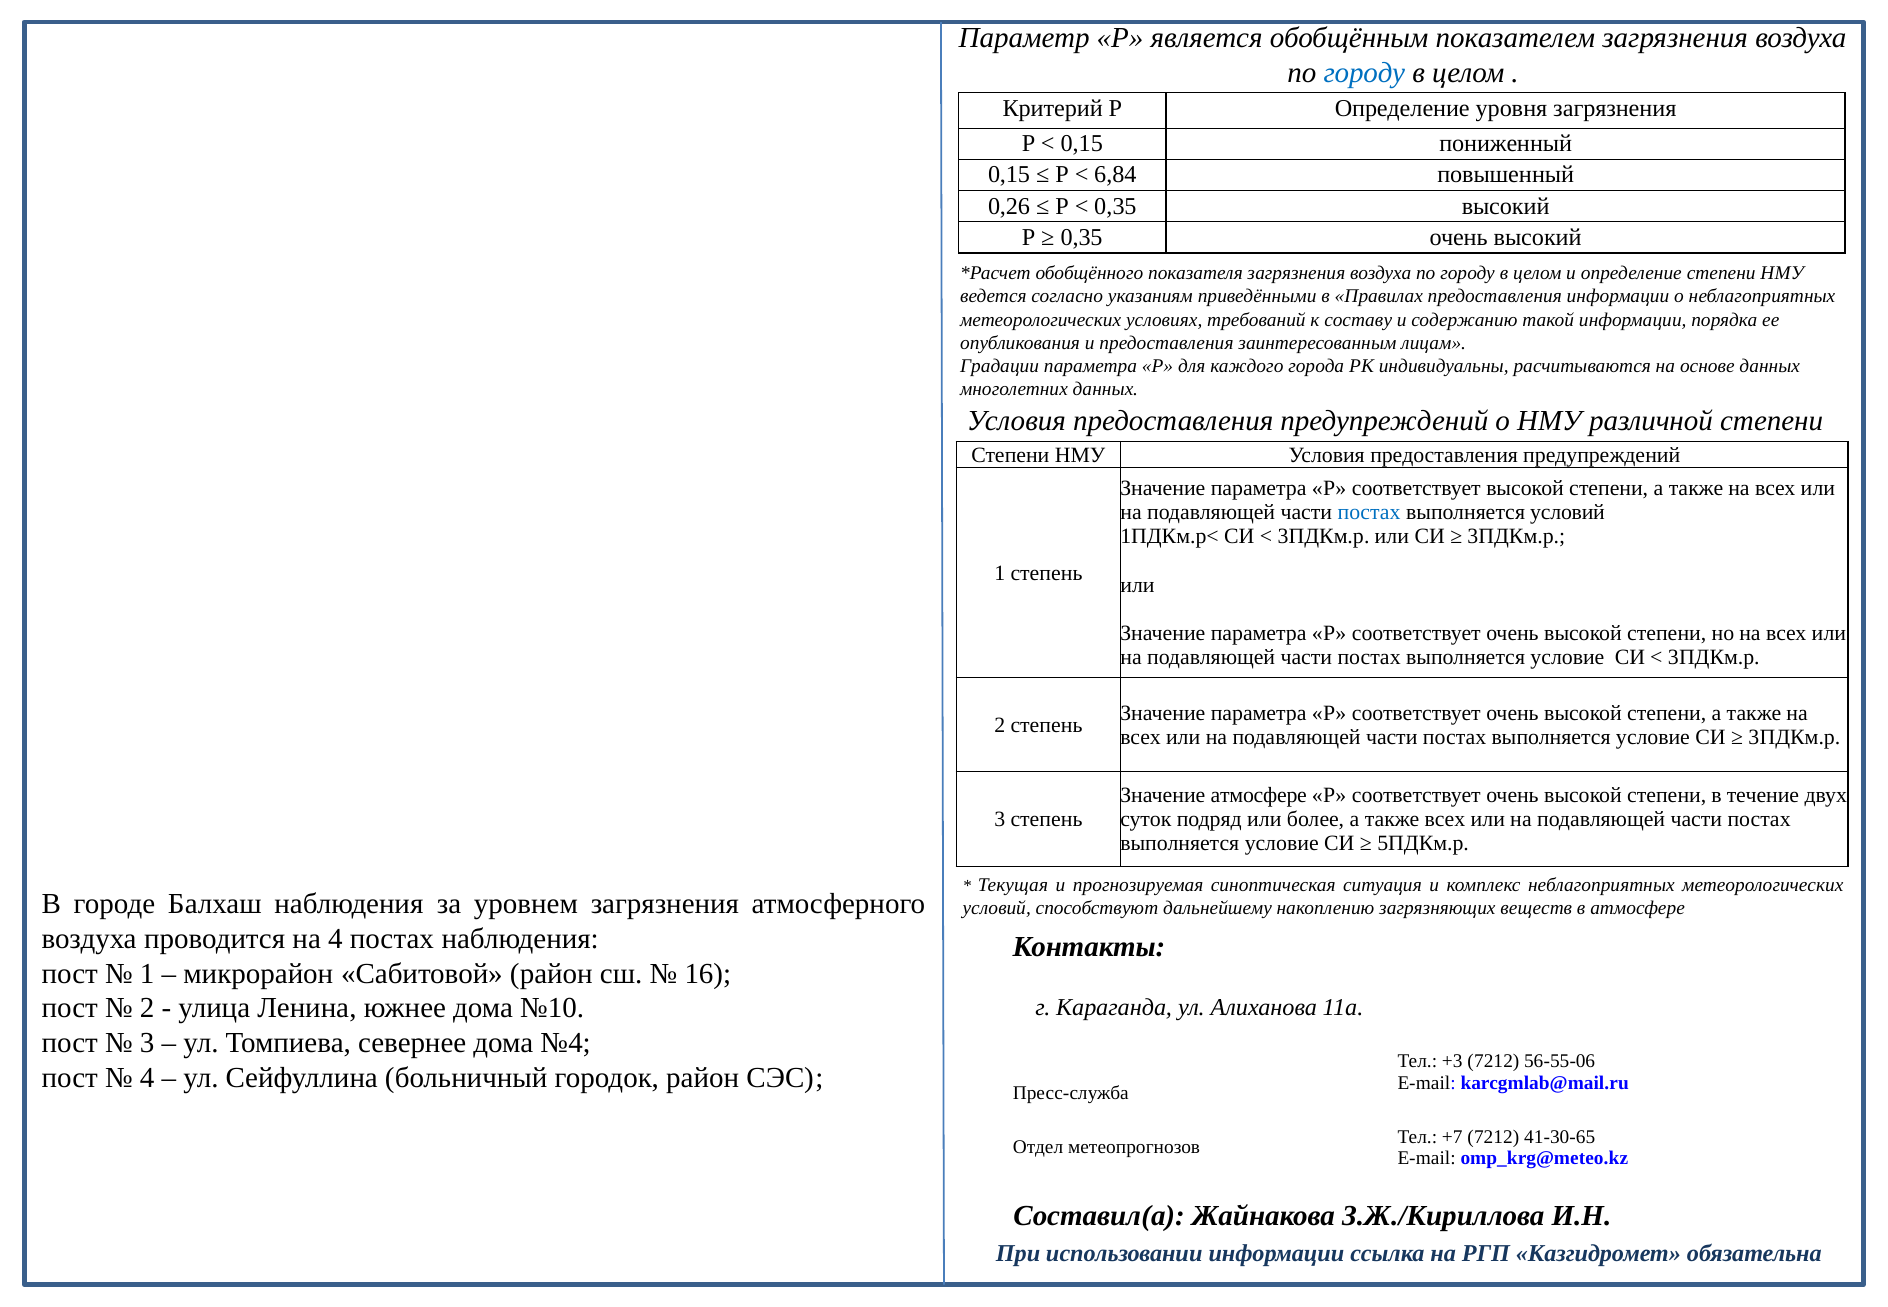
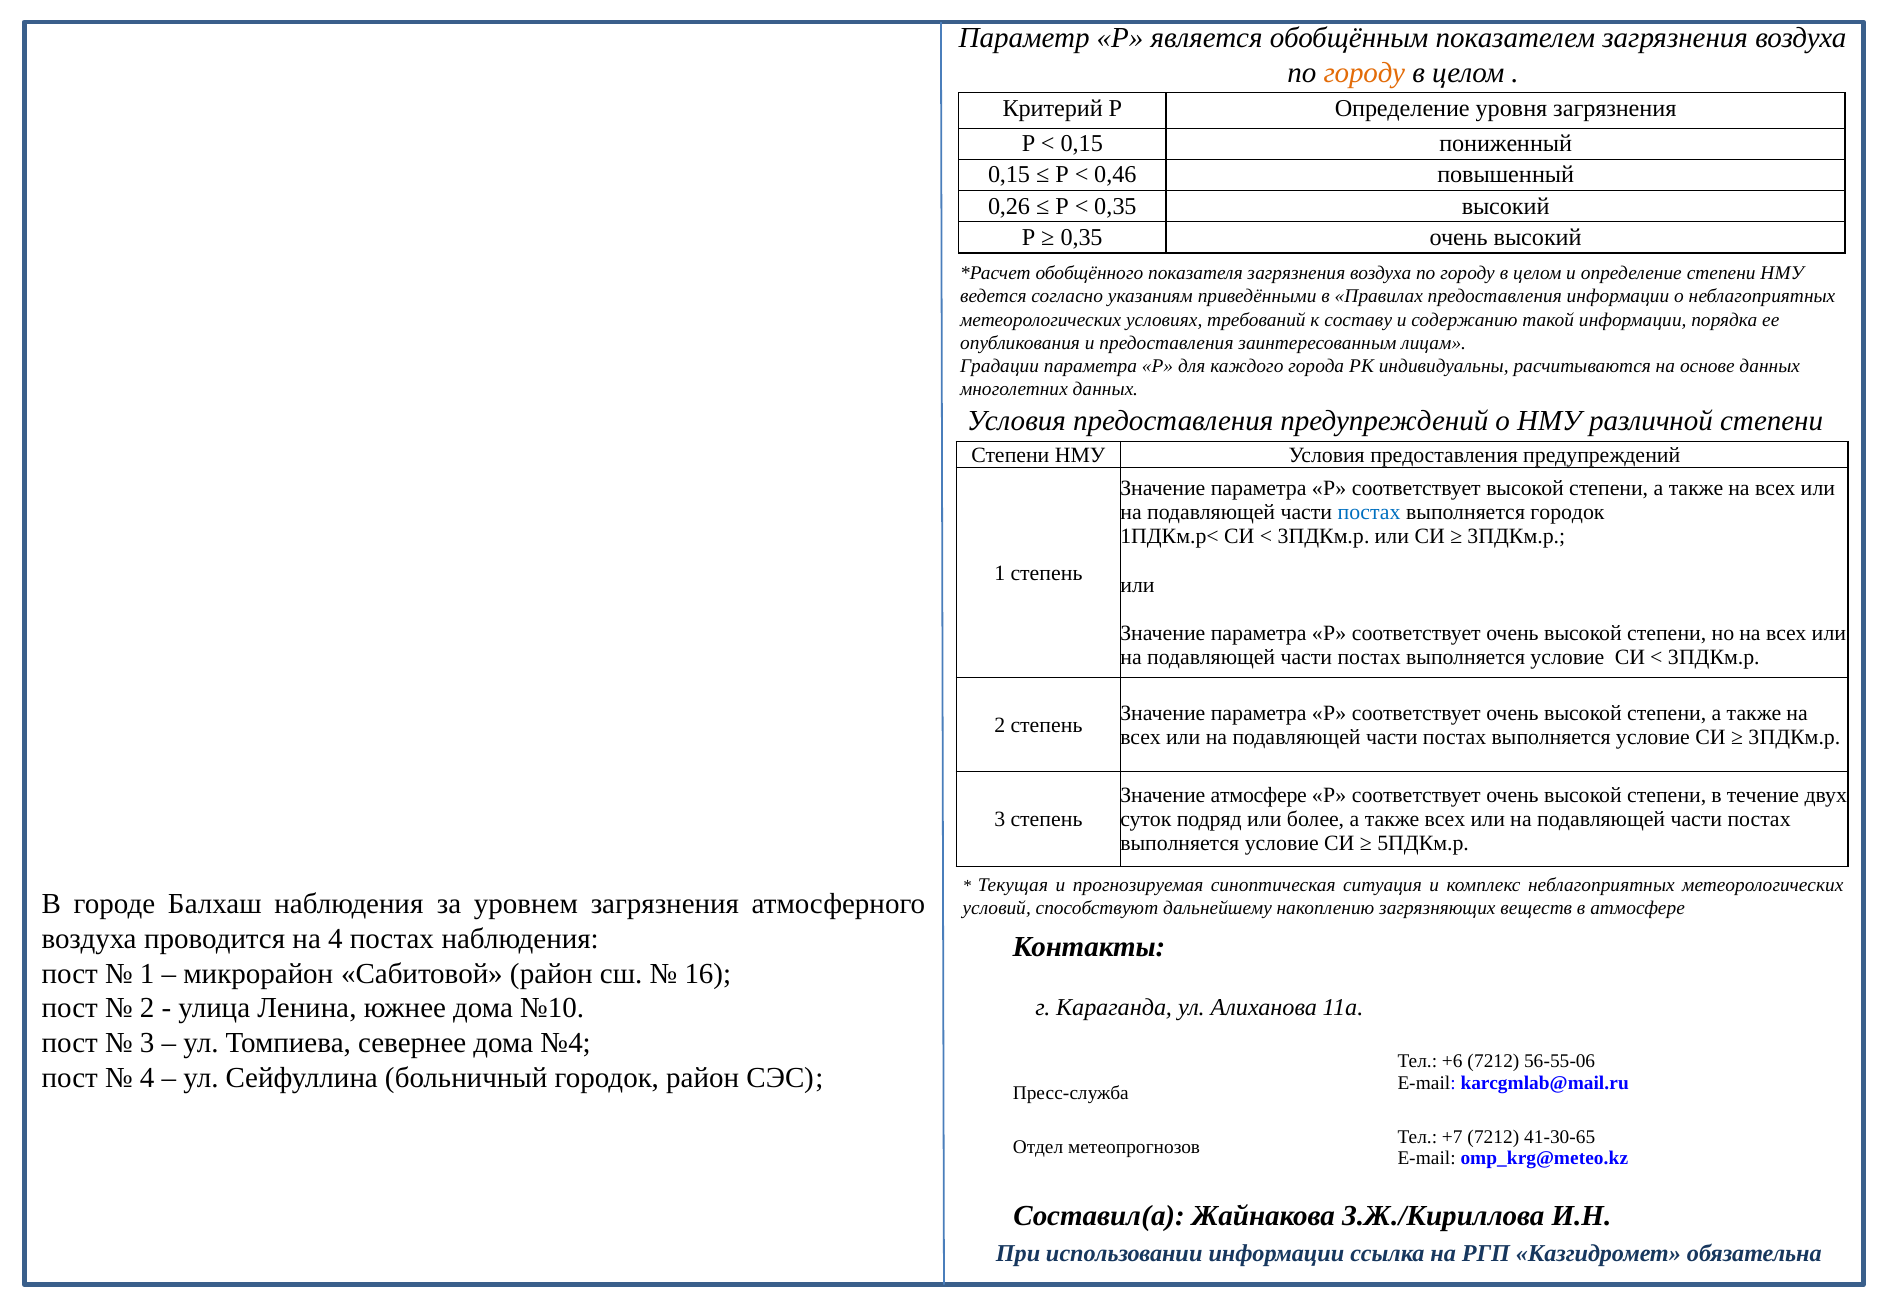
городу at (1364, 73) colour: blue -> orange
6,84: 6,84 -> 0,46
выполняется условий: условий -> городок
+3: +3 -> +6
